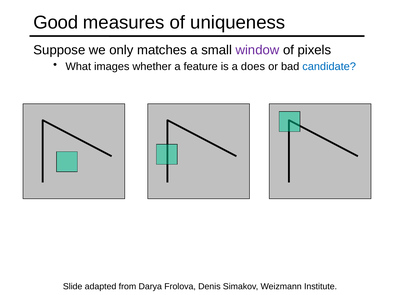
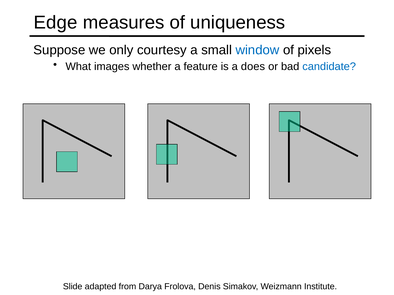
Good: Good -> Edge
matches: matches -> courtesy
window colour: purple -> blue
